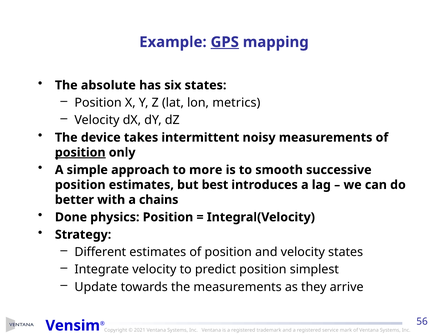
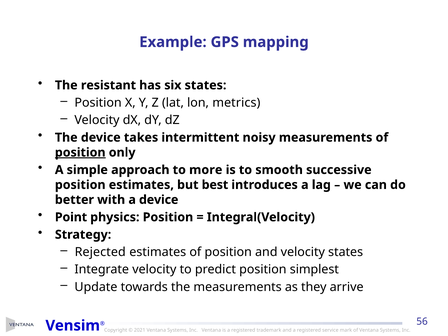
GPS underline: present -> none
absolute: absolute -> resistant
a chains: chains -> device
Done: Done -> Point
Different: Different -> Rejected
